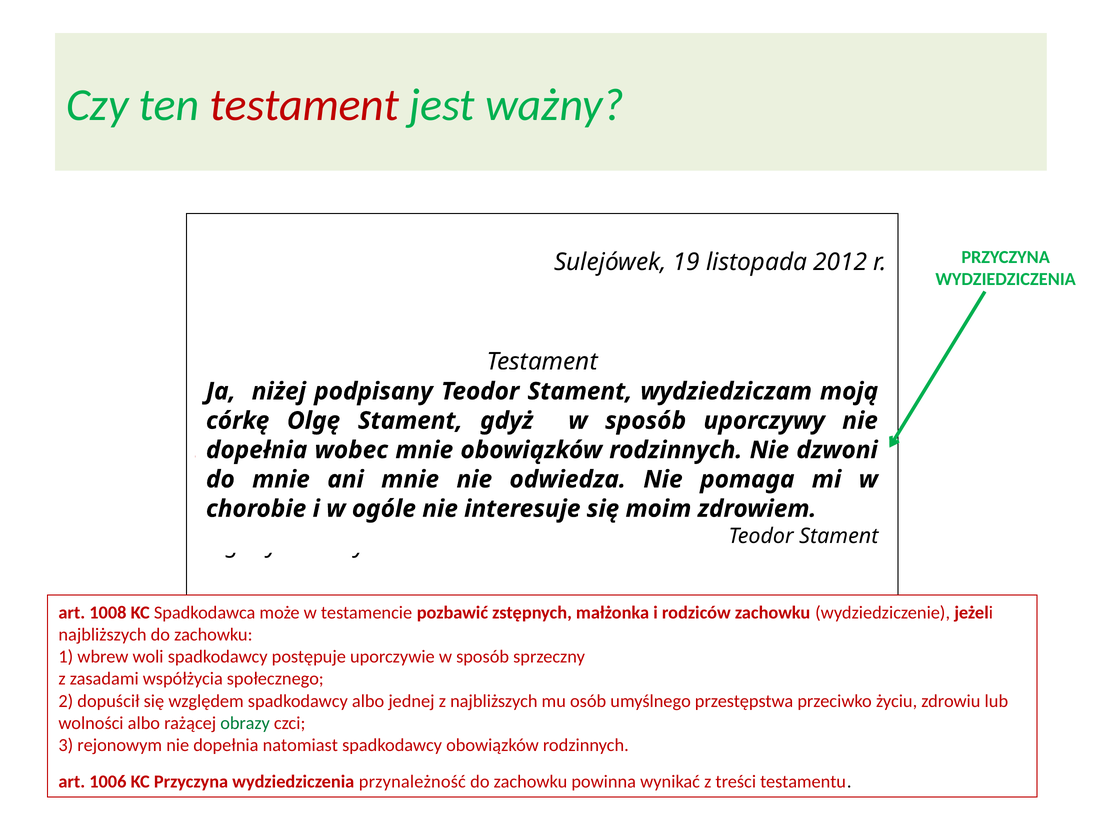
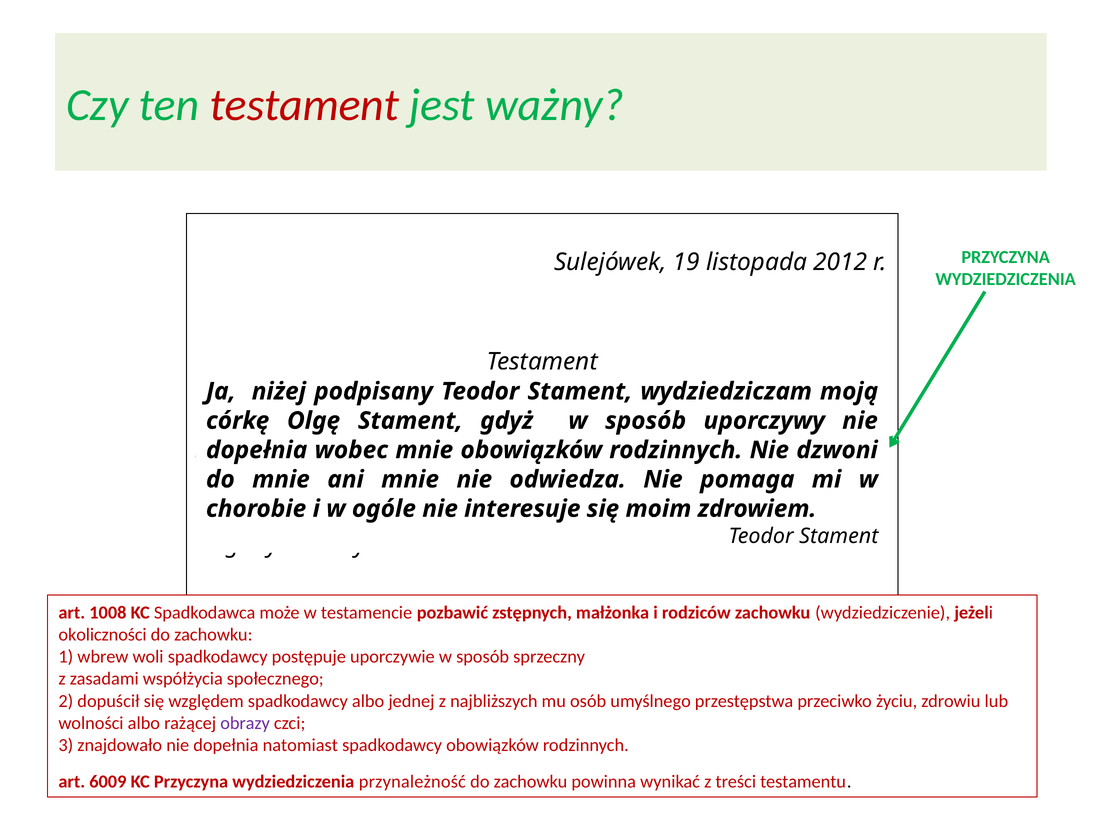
najbliższych at (103, 635): najbliższych -> okoliczności
obrazy colour: green -> purple
rejonowym: rejonowym -> znajdowało
1006: 1006 -> 6009
